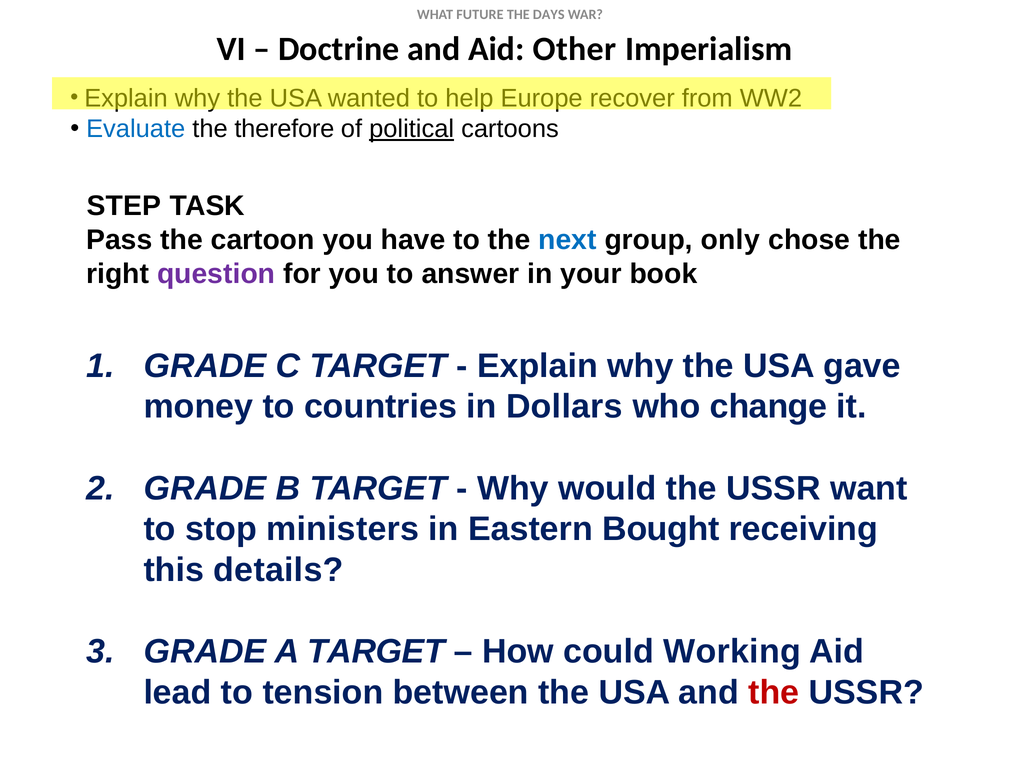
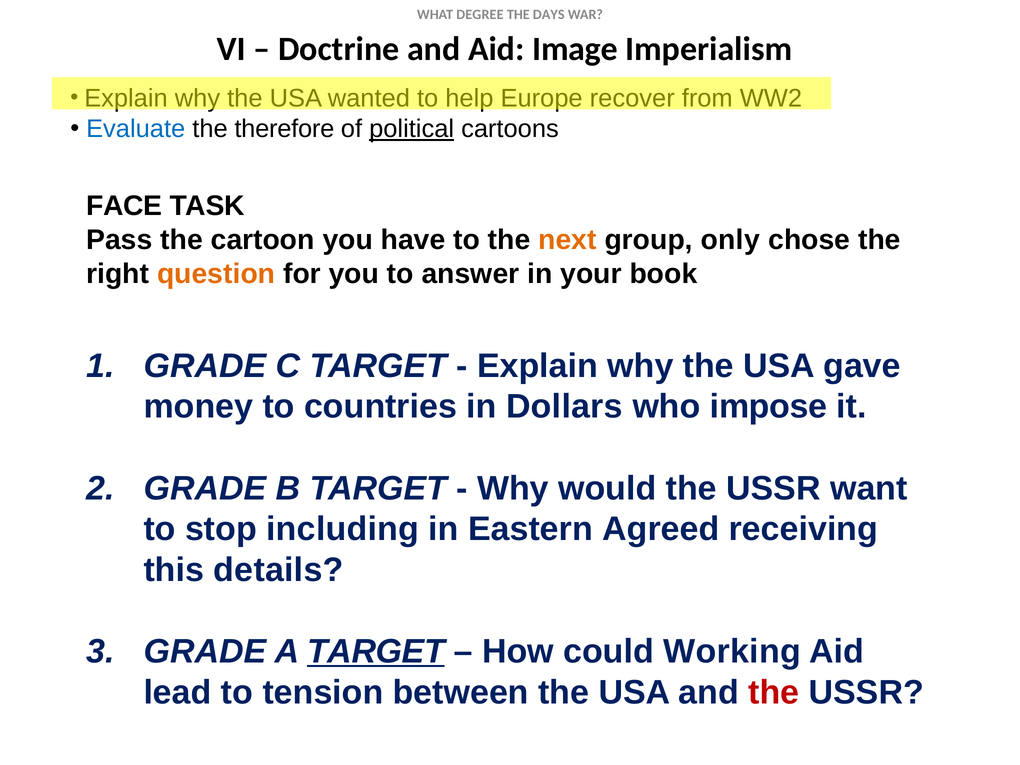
FUTURE: FUTURE -> DEGREE
Other: Other -> Image
STEP: STEP -> FACE
next colour: blue -> orange
question colour: purple -> orange
change: change -> impose
ministers: ministers -> including
Bought: Bought -> Agreed
TARGET at (376, 651) underline: none -> present
